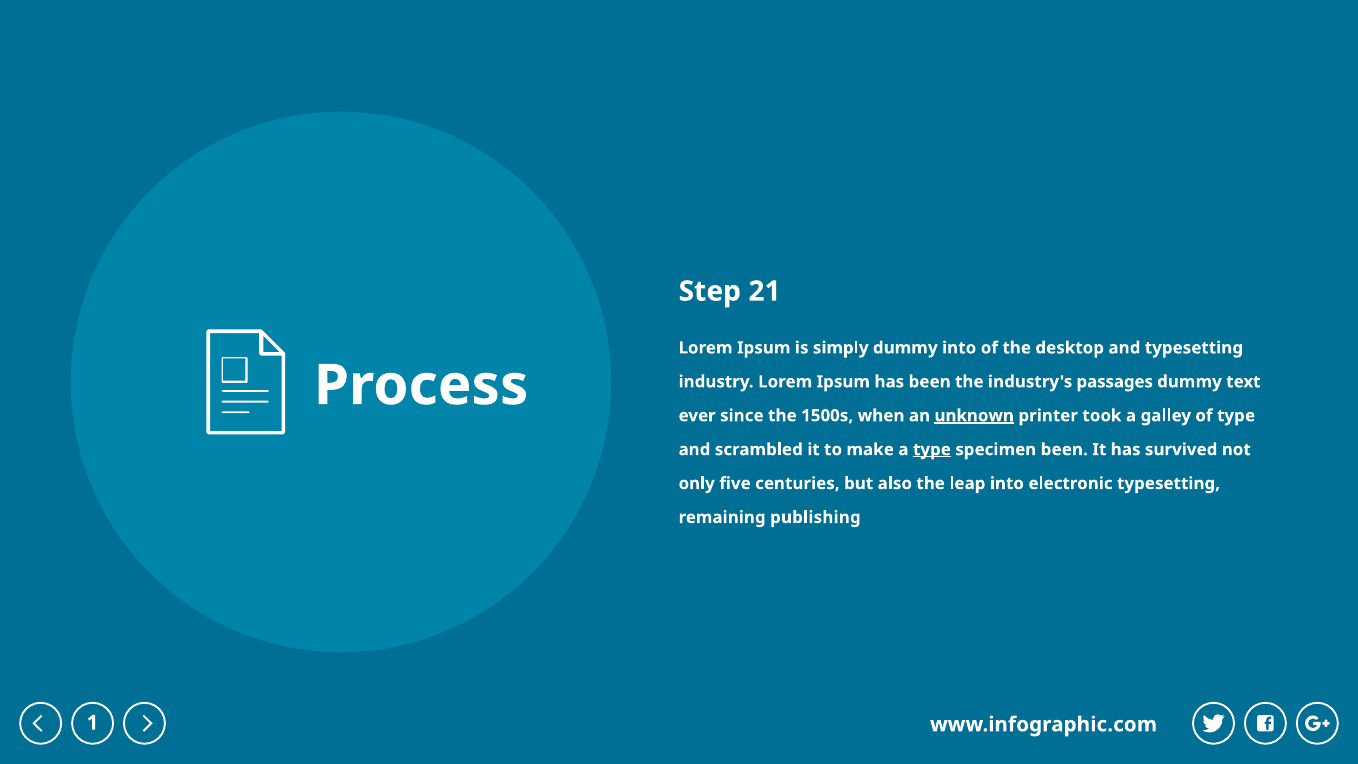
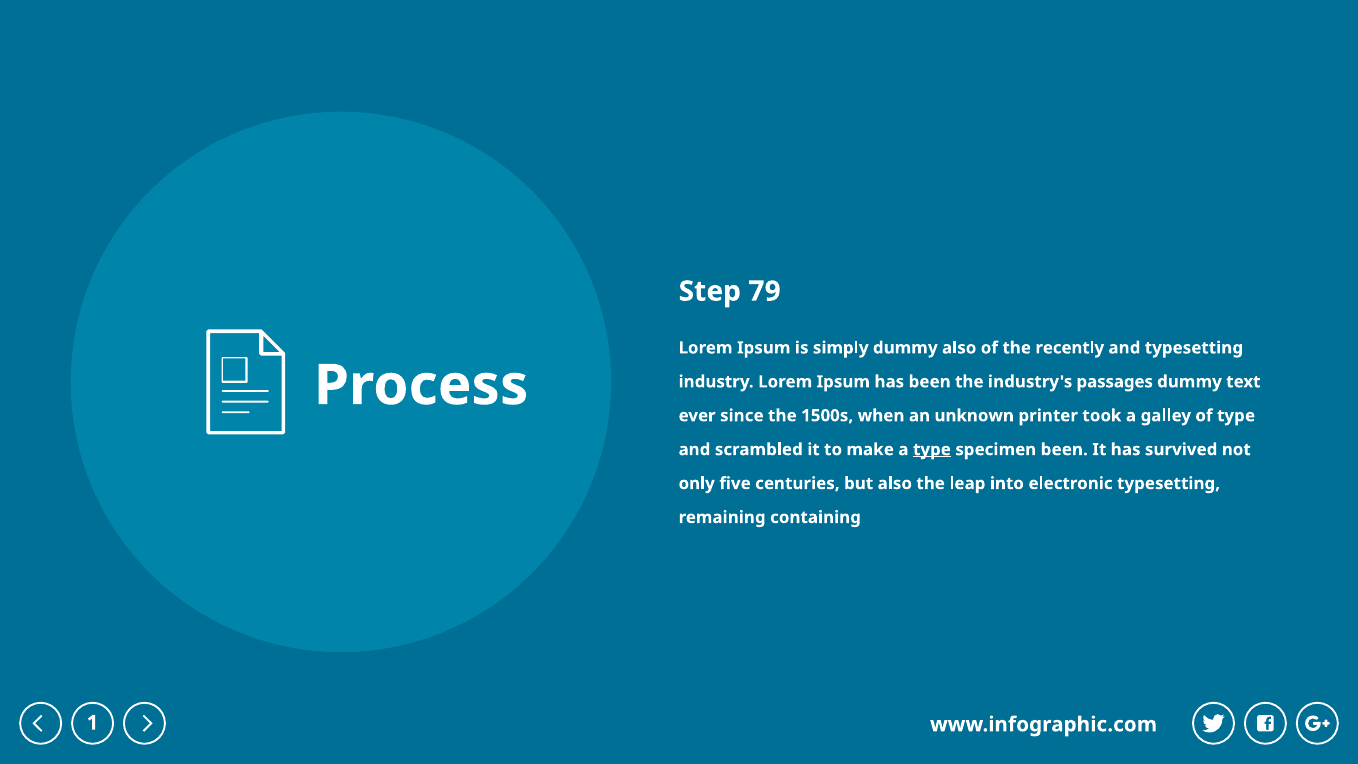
21: 21 -> 79
dummy into: into -> also
desktop: desktop -> recently
unknown underline: present -> none
publishing: publishing -> containing
